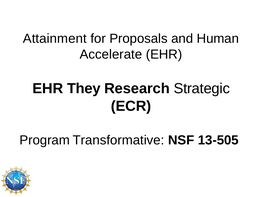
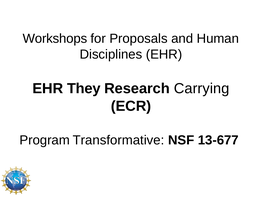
Attainment: Attainment -> Workshops
Accelerate: Accelerate -> Disciplines
Strategic: Strategic -> Carrying
13-505: 13-505 -> 13-677
